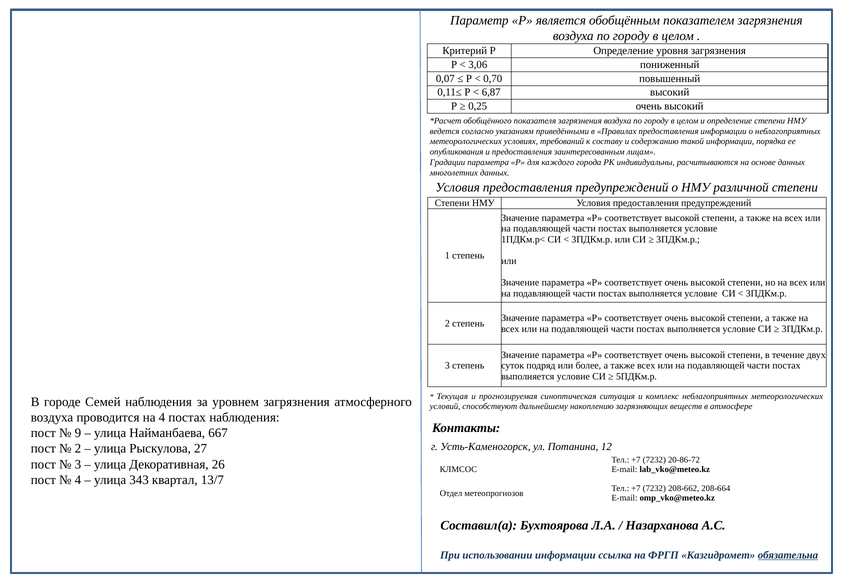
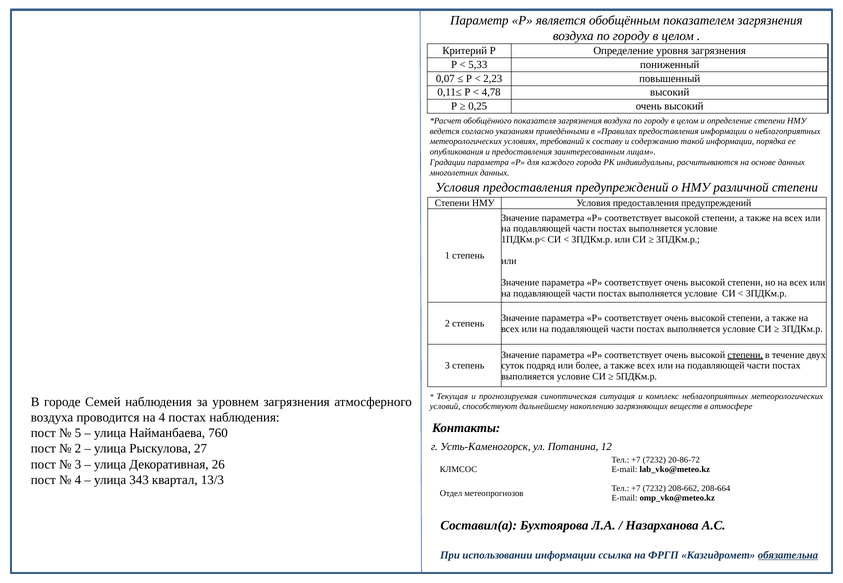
3,06: 3,06 -> 5,33
0,70: 0,70 -> 2,23
6,87: 6,87 -> 4,78
степени at (745, 355) underline: none -> present
9: 9 -> 5
667: 667 -> 760
13/7: 13/7 -> 13/3
